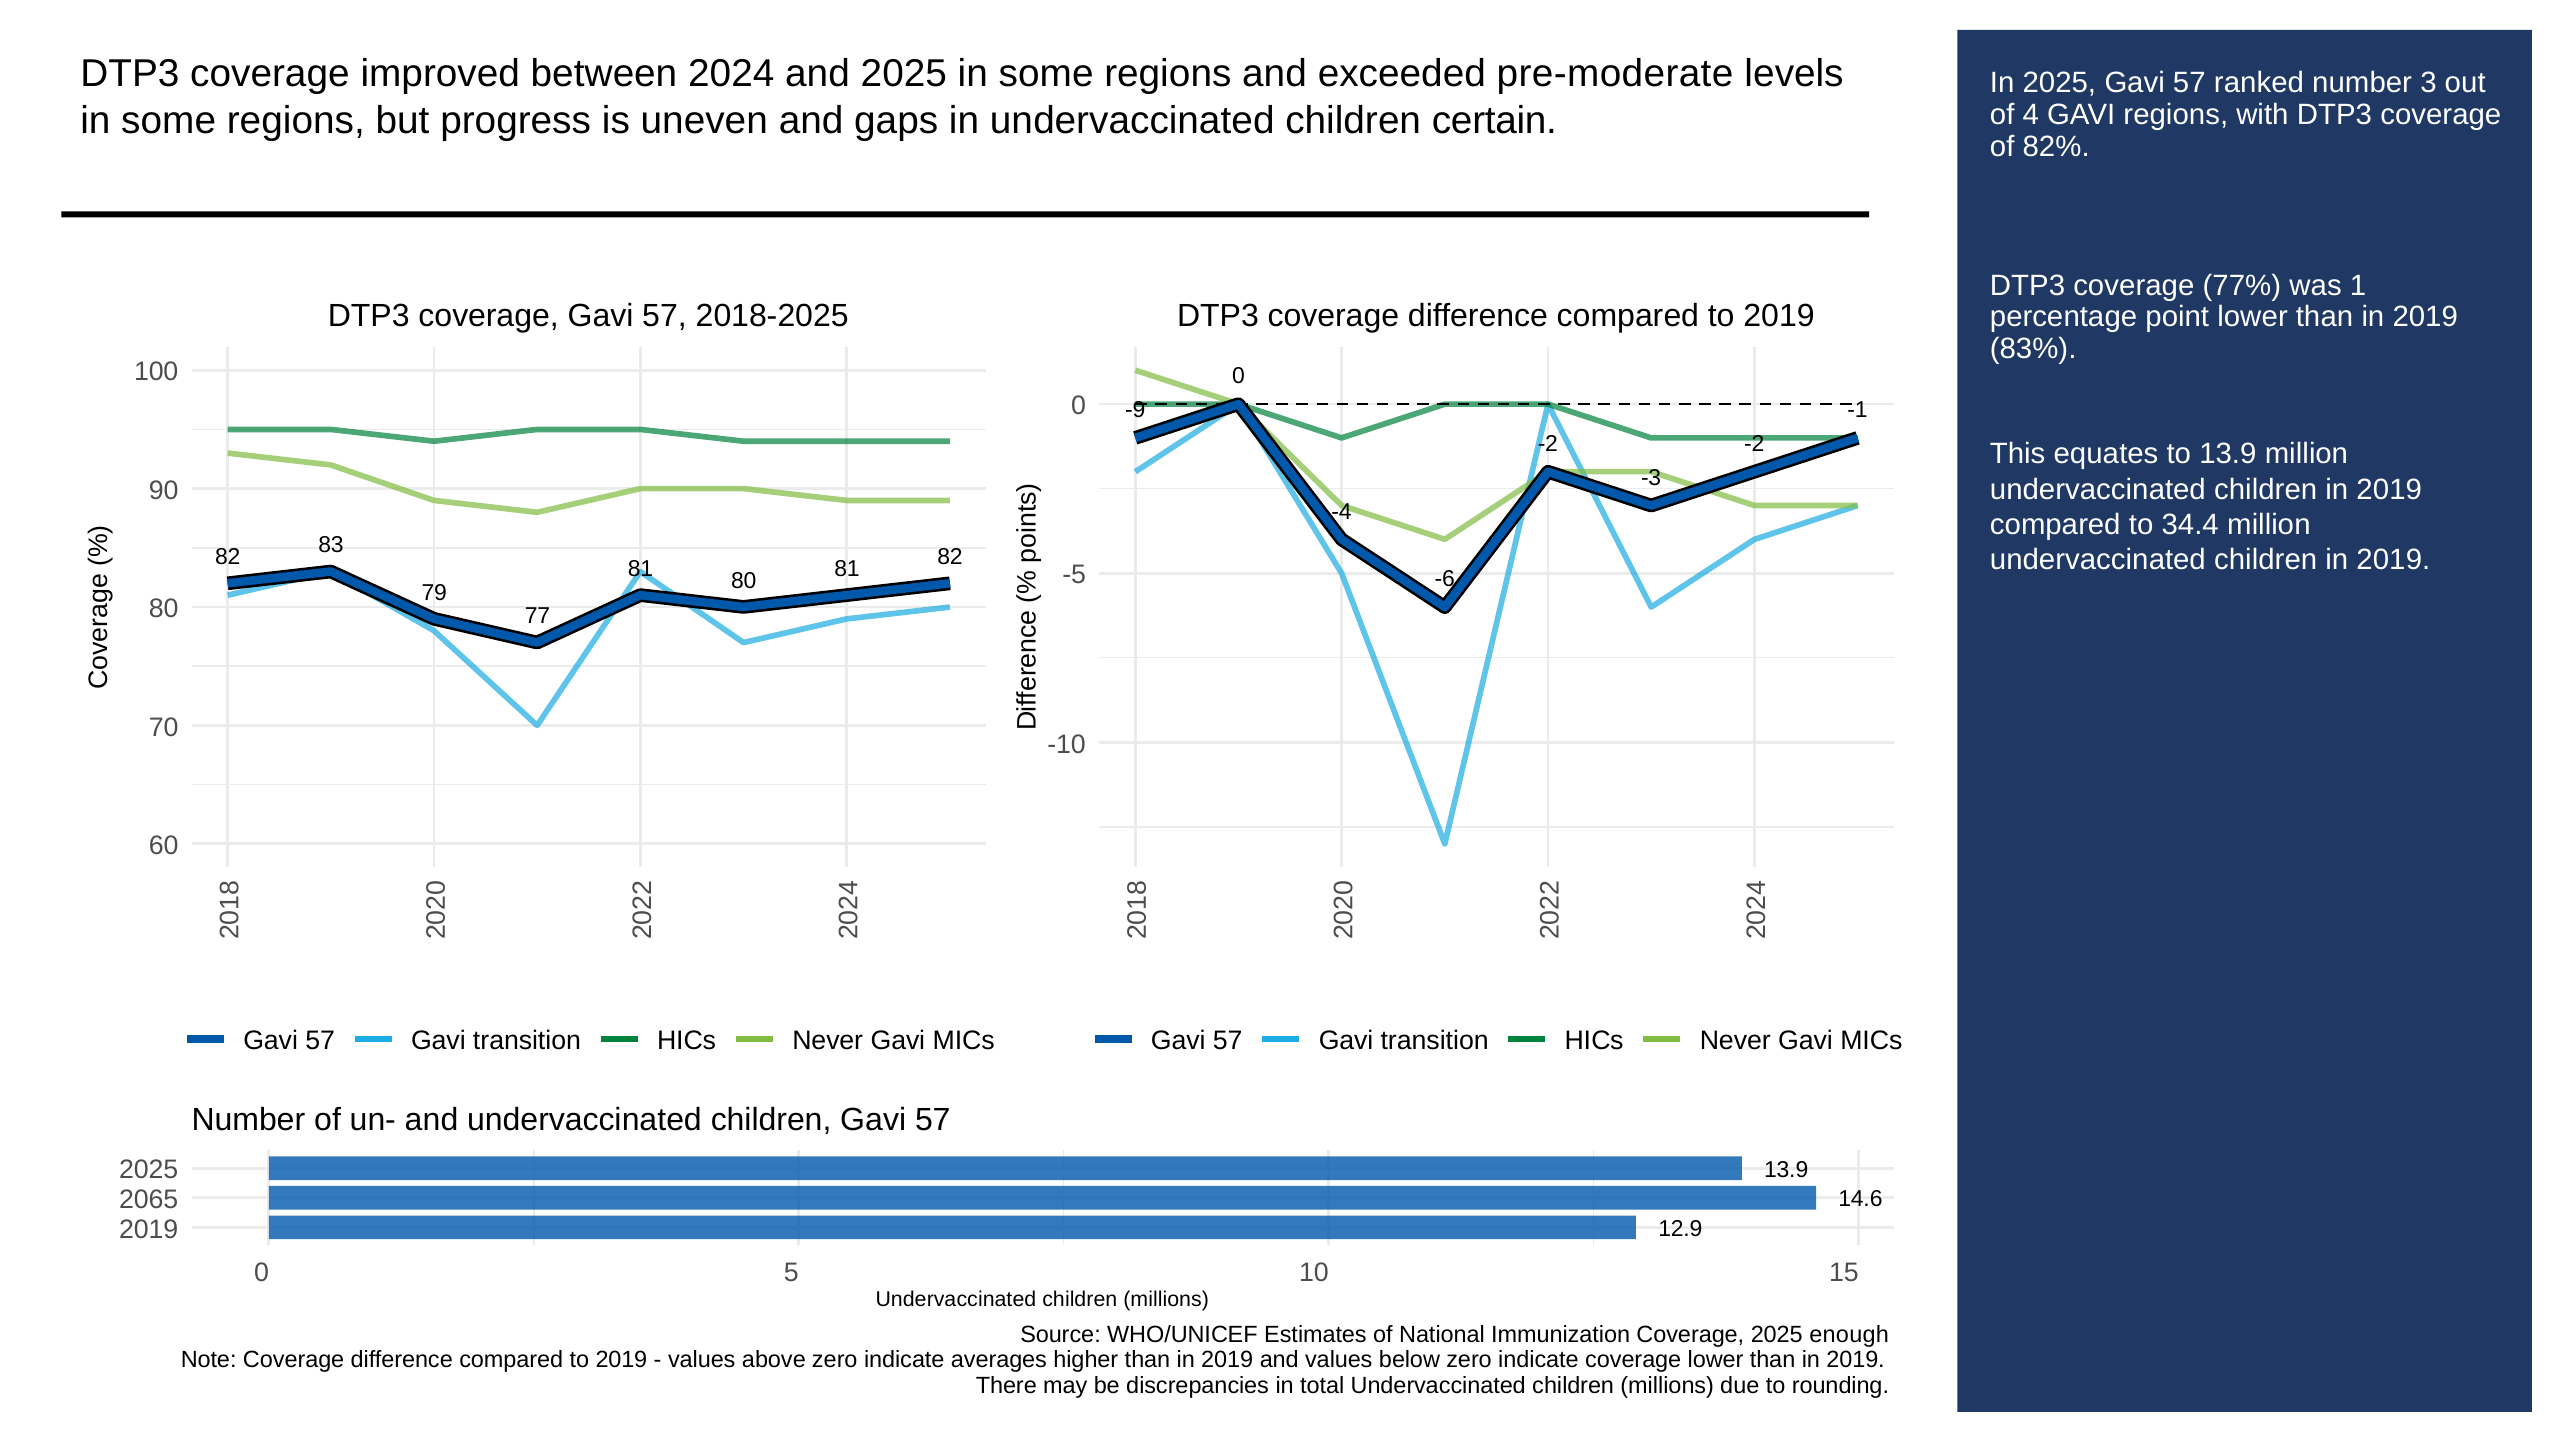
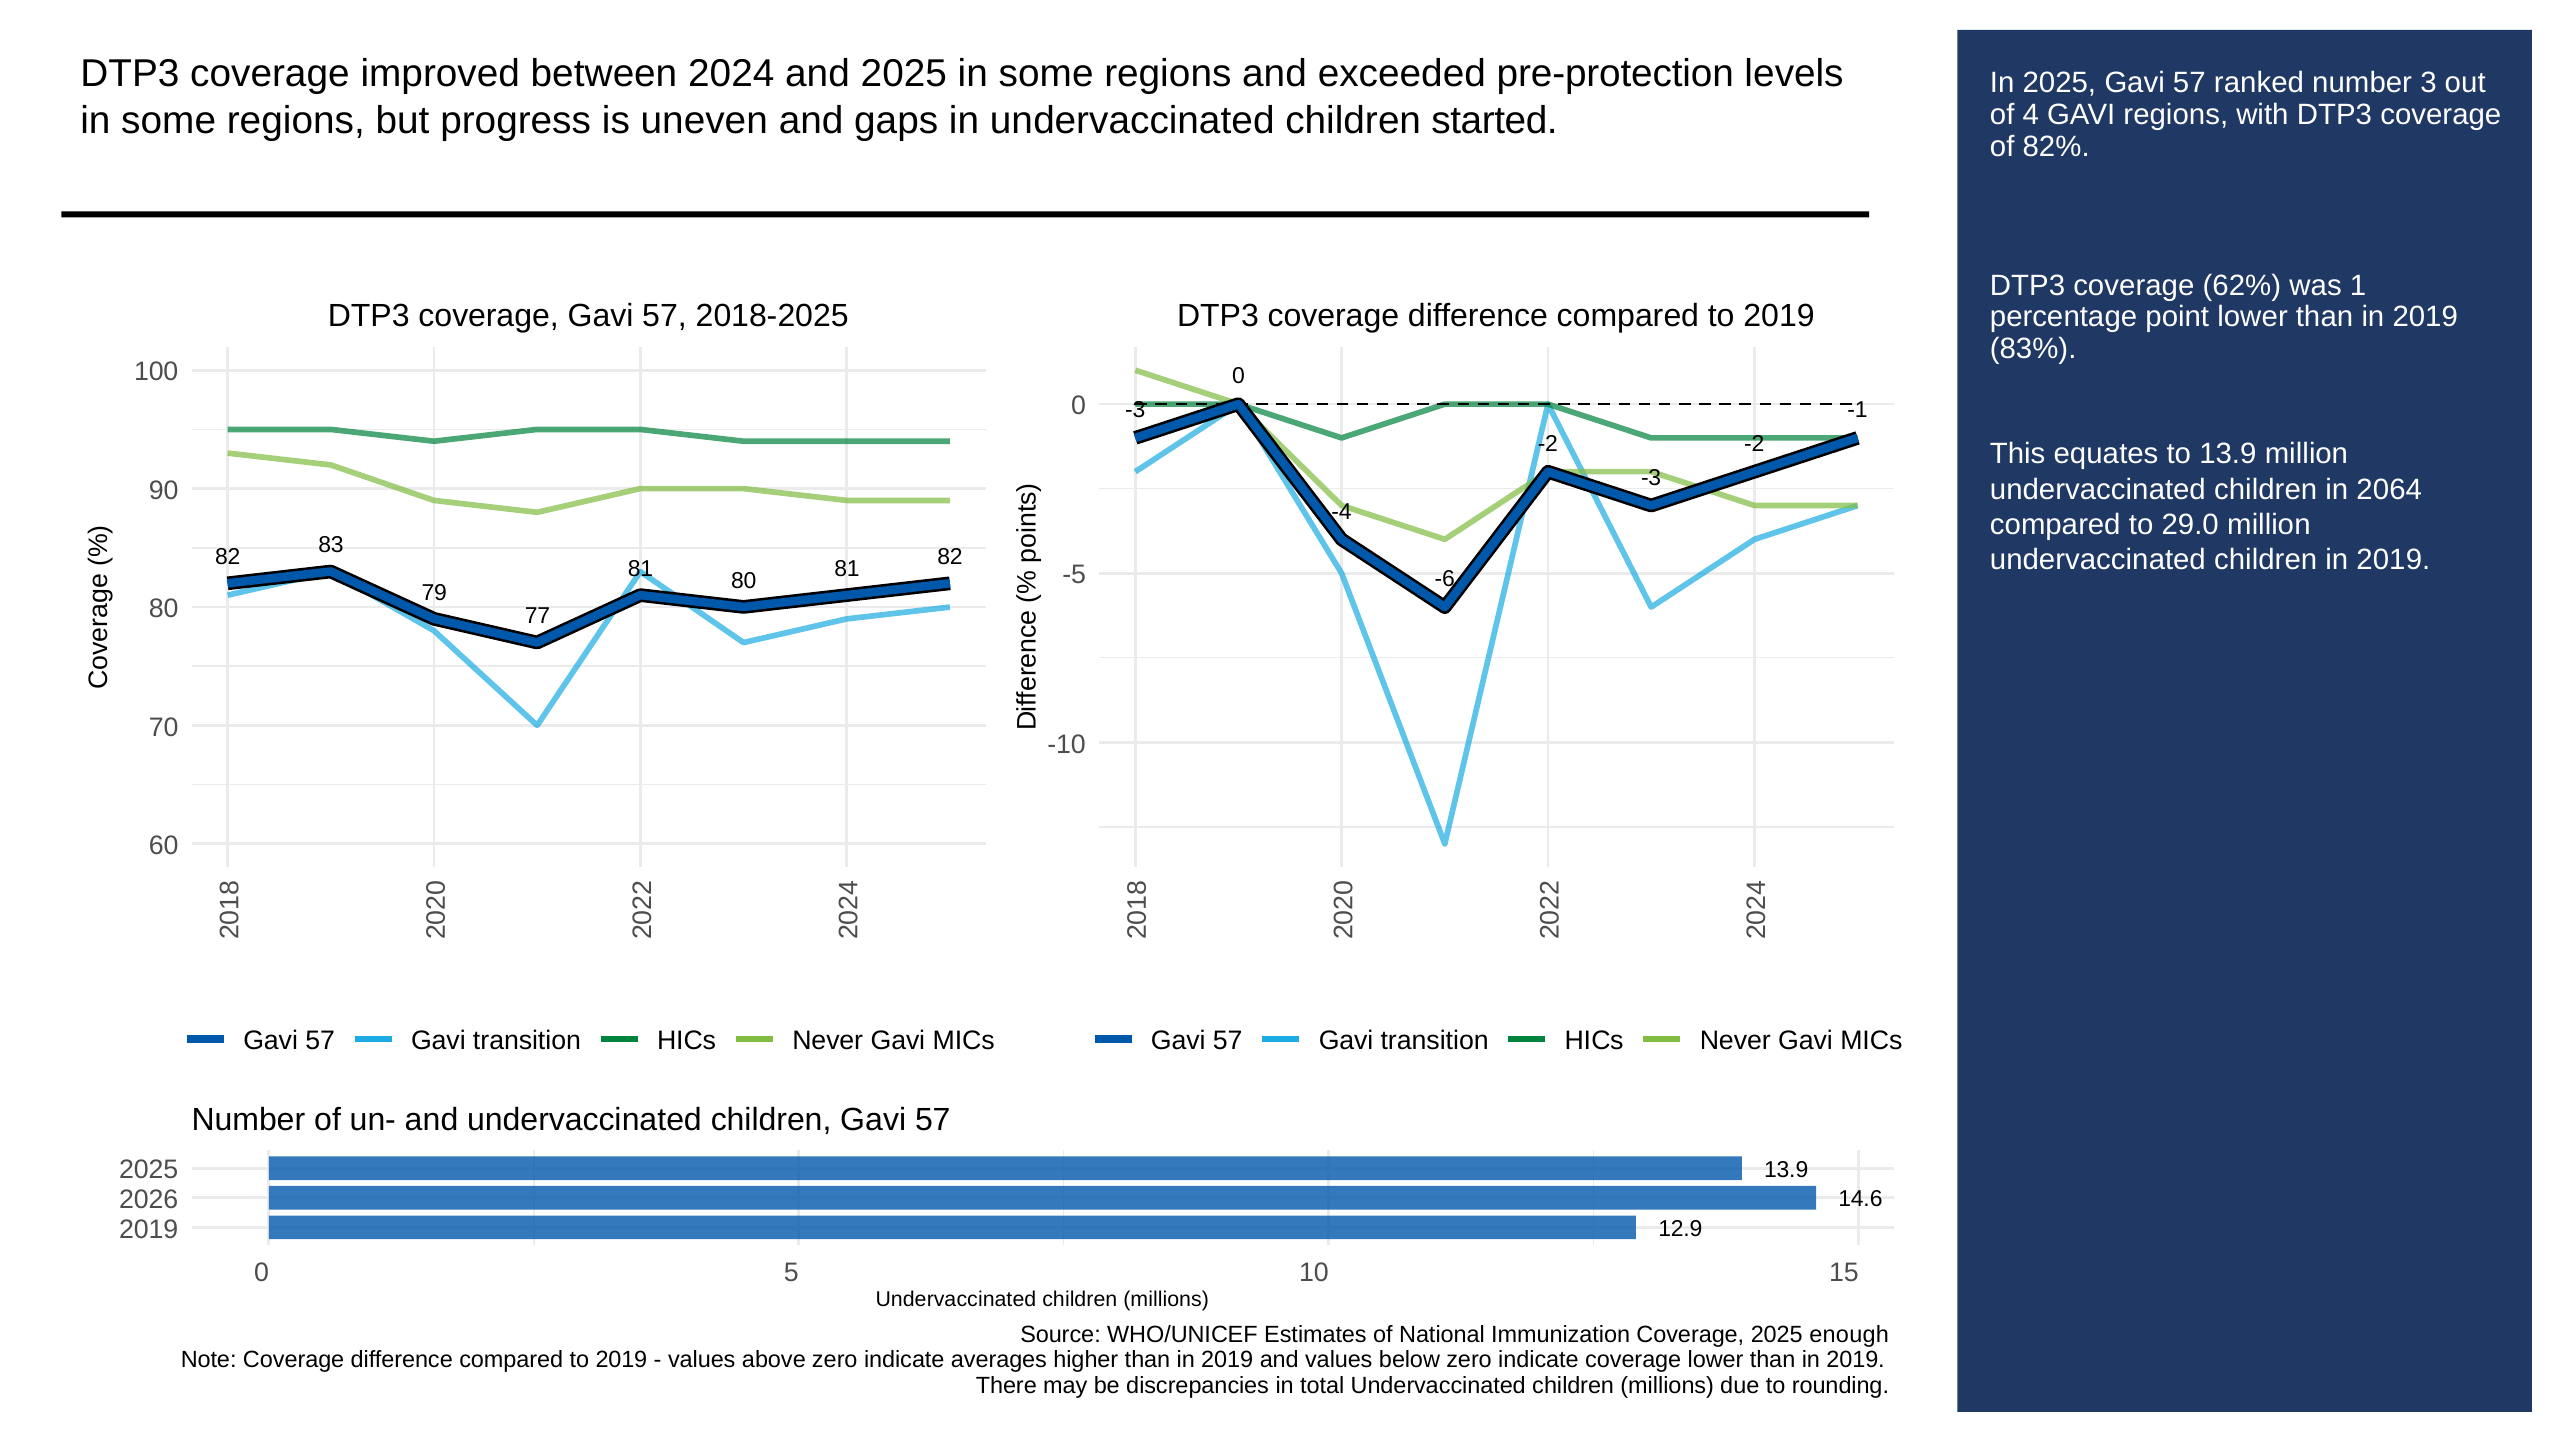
pre-moderate: pre-moderate -> pre-protection
certain: certain -> started
77%: 77% -> 62%
-9 at (1135, 410): -9 -> -3
2019 at (2389, 489): 2019 -> 2064
34.4: 34.4 -> 29.0
2065: 2065 -> 2026
